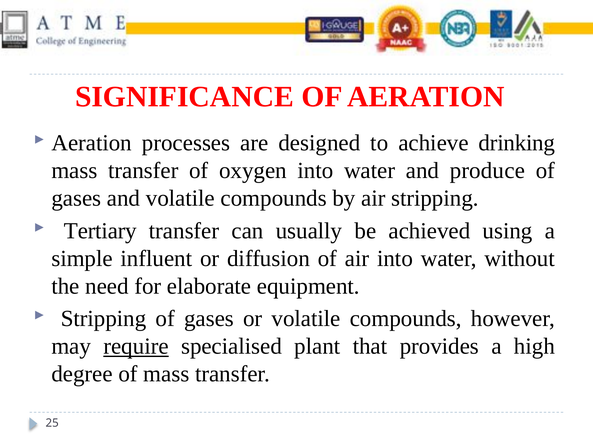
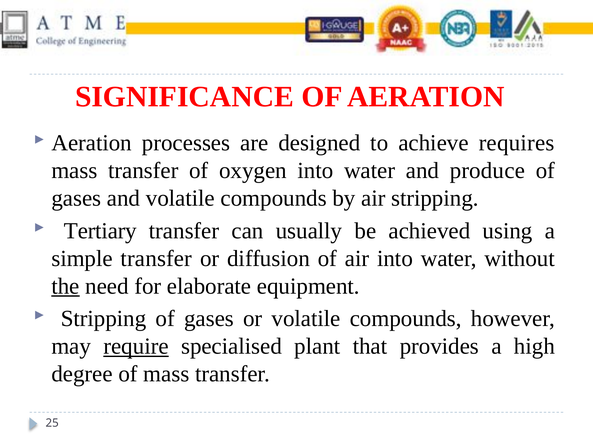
drinking: drinking -> requires
simple influent: influent -> transfer
the underline: none -> present
